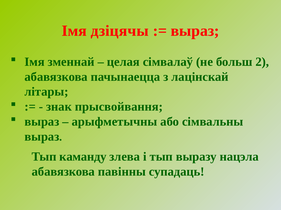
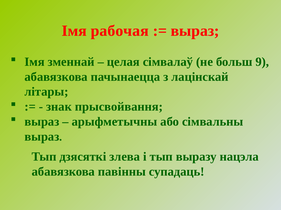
дзіцячы: дзіцячы -> рабочая
2: 2 -> 9
каманду: каманду -> дзясяткі
